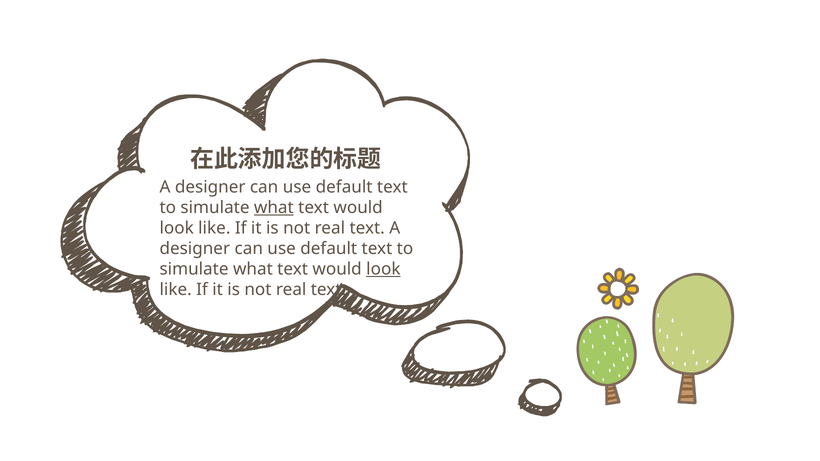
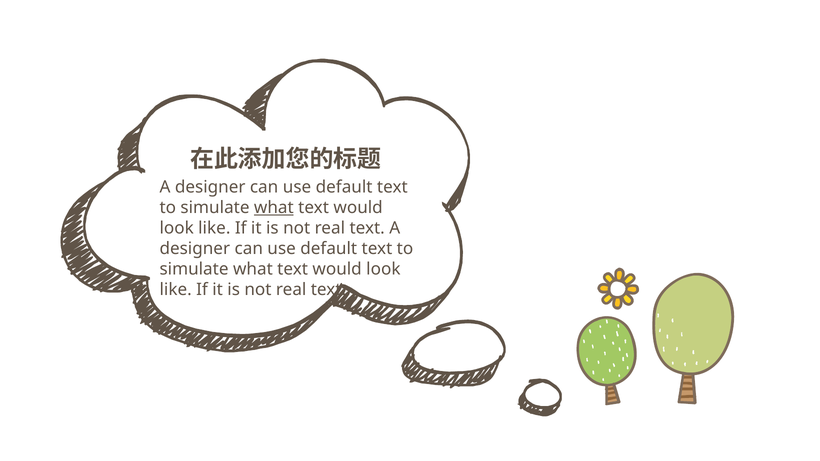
look at (383, 269) underline: present -> none
